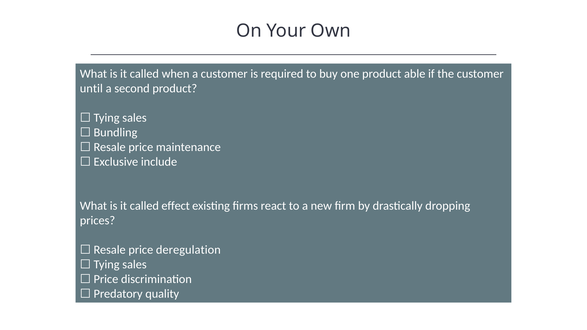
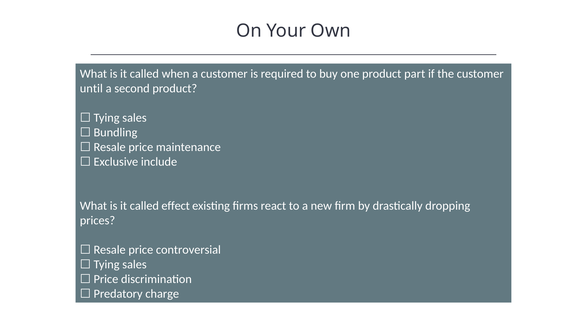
able: able -> part
deregulation: deregulation -> controversial
quality: quality -> charge
